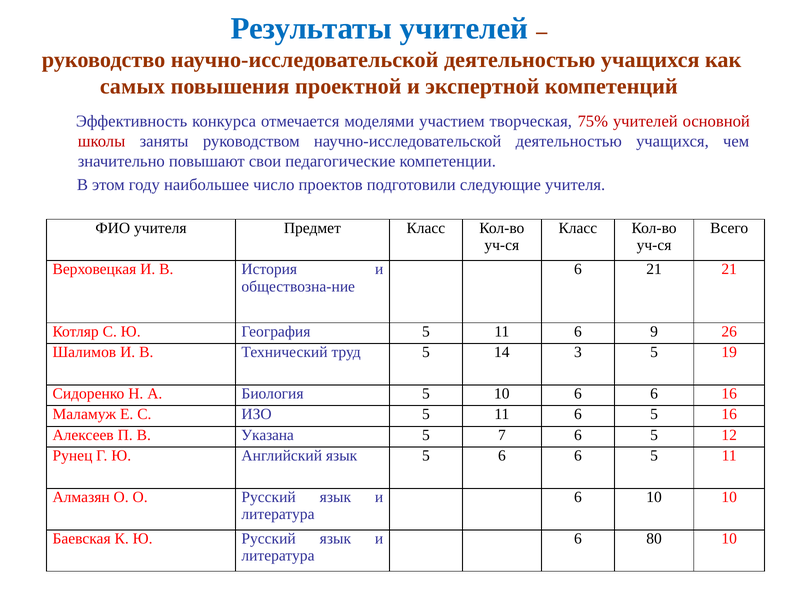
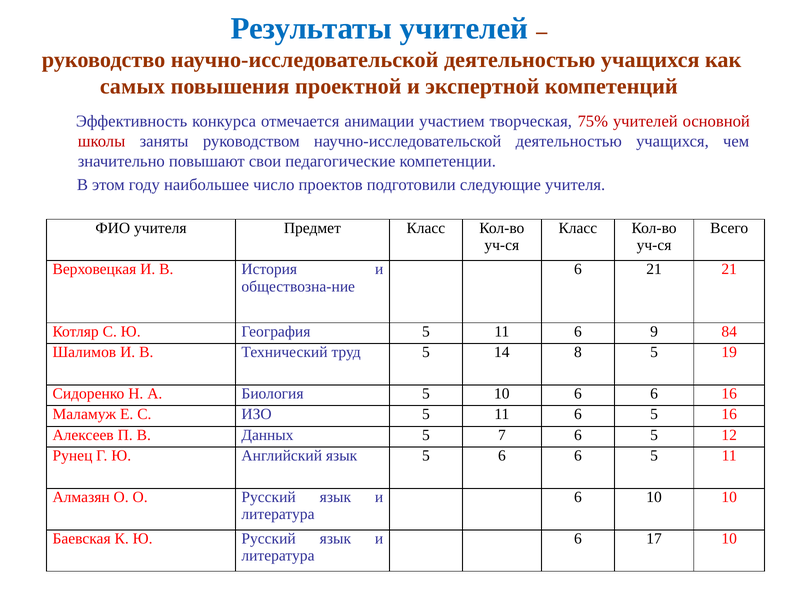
моделями: моделями -> анимации
26: 26 -> 84
3: 3 -> 8
Указана: Указана -> Данных
80: 80 -> 17
